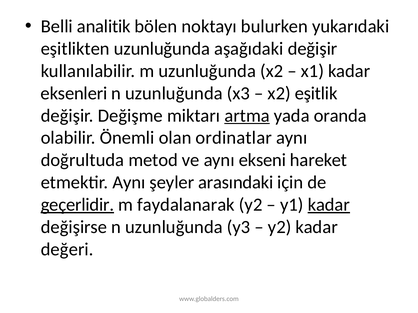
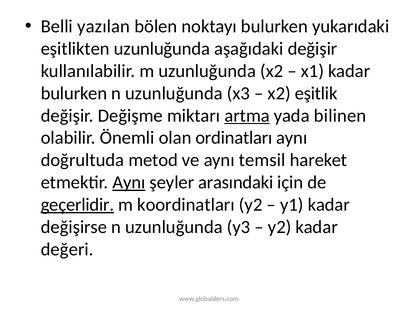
analitik: analitik -> yazılan
eksenleri at (74, 93): eksenleri -> bulurken
oranda: oranda -> bilinen
ordinatlar: ordinatlar -> ordinatları
ekseni: ekseni -> temsil
Aynı at (129, 183) underline: none -> present
faydalanarak: faydalanarak -> koordinatları
kadar at (329, 205) underline: present -> none
